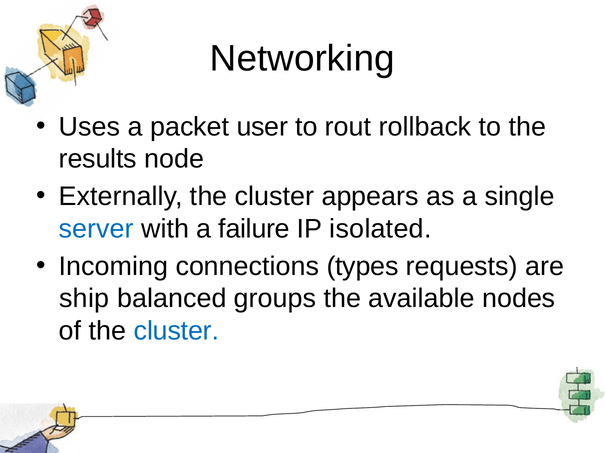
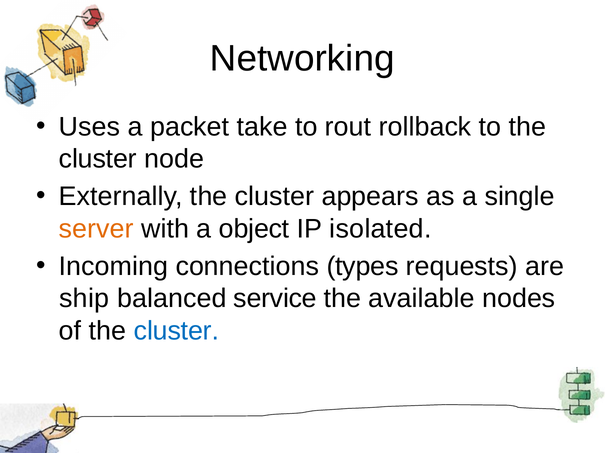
user: user -> take
results at (98, 159): results -> cluster
server colour: blue -> orange
failure: failure -> object
groups: groups -> service
